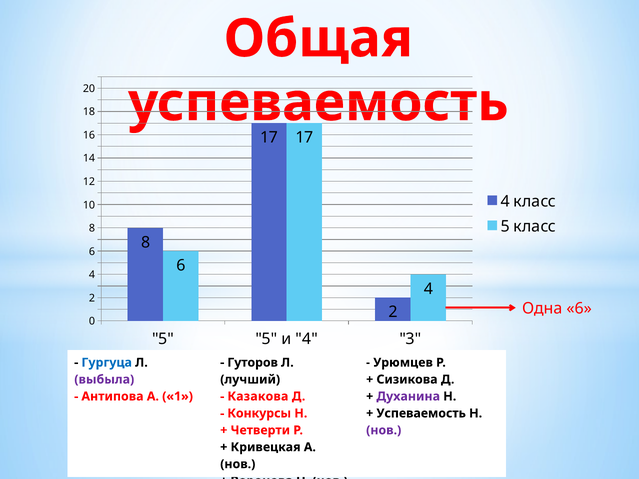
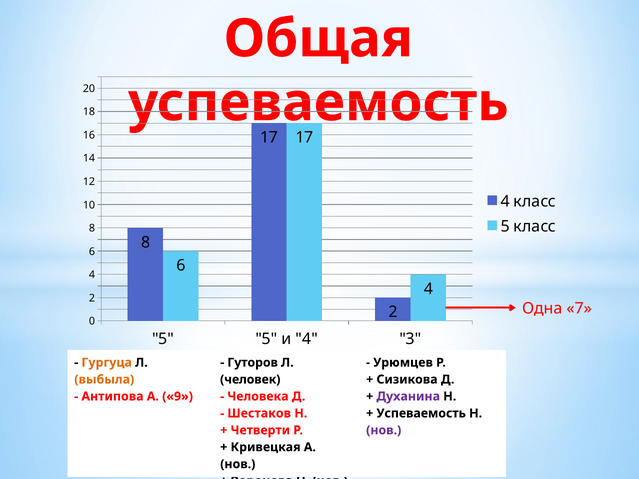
Одна 6: 6 -> 7
Гургуца colour: blue -> orange
выбыла colour: purple -> orange
лучший: лучший -> человек
А 1: 1 -> 9
Казакова: Казакова -> Человека
Конкурсы: Конкурсы -> Шестаков
